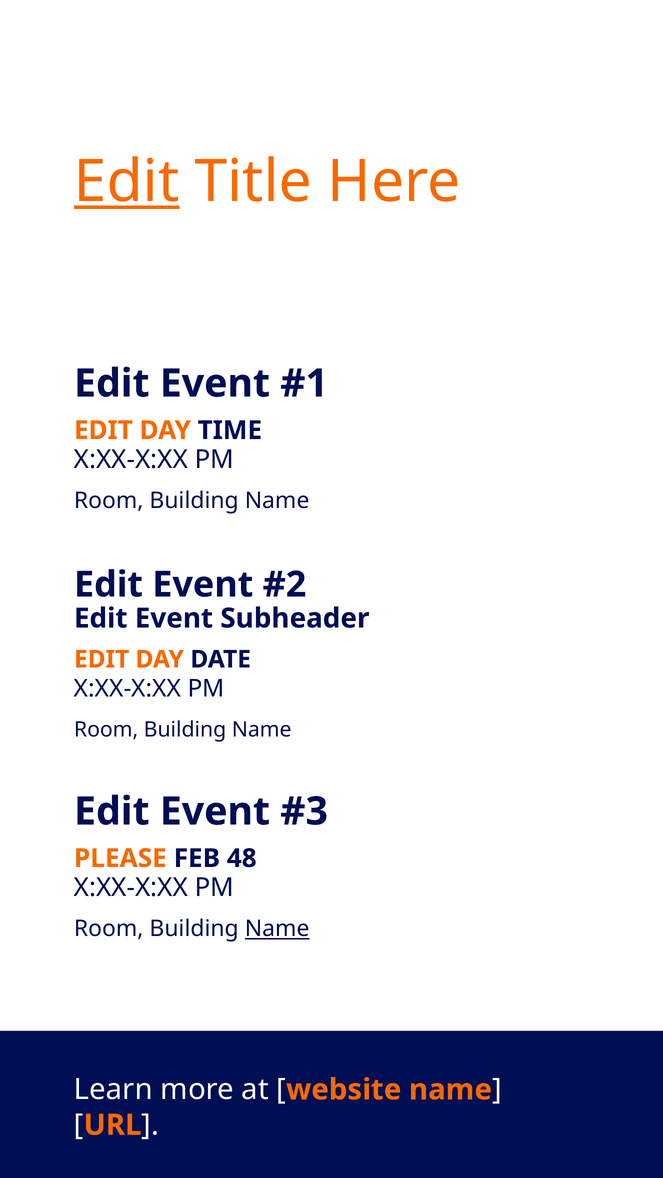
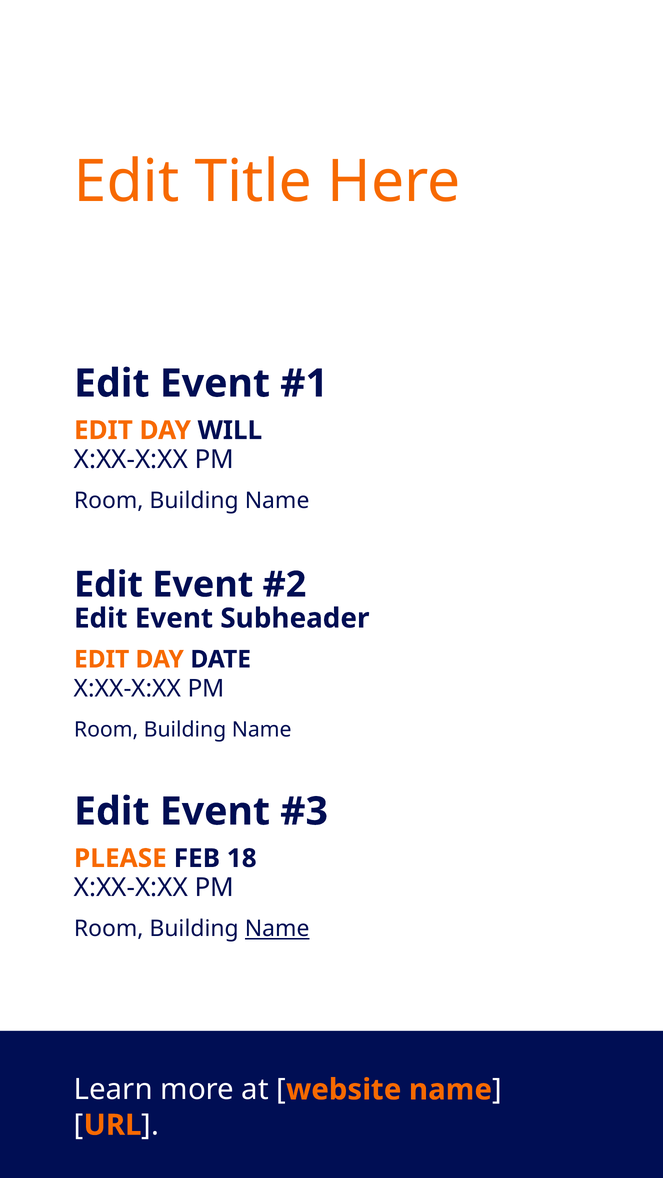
Edit at (127, 182) underline: present -> none
TIME: TIME -> WILL
48: 48 -> 18
